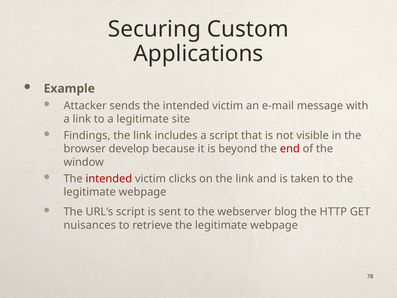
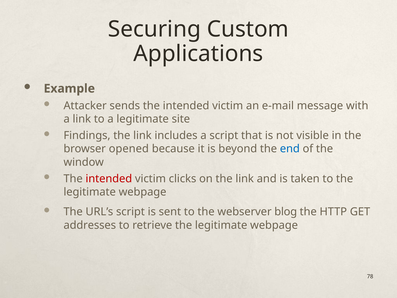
develop: develop -> opened
end colour: red -> blue
nuisances: nuisances -> addresses
